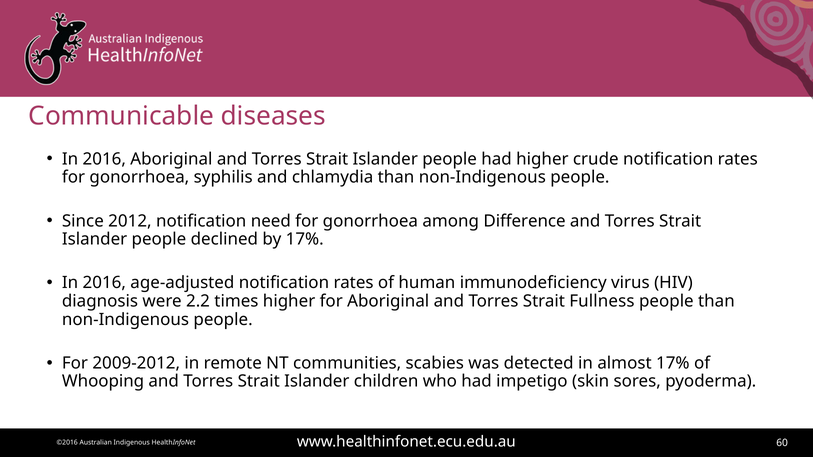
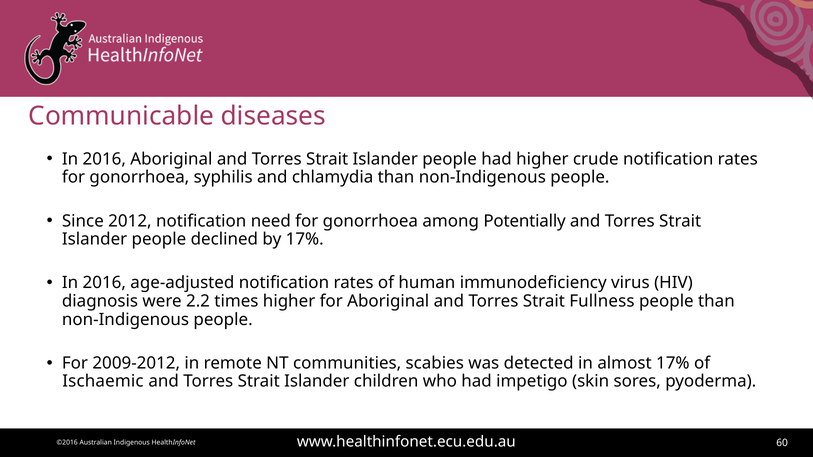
Difference: Difference -> Potentially
Whooping: Whooping -> Ischaemic
